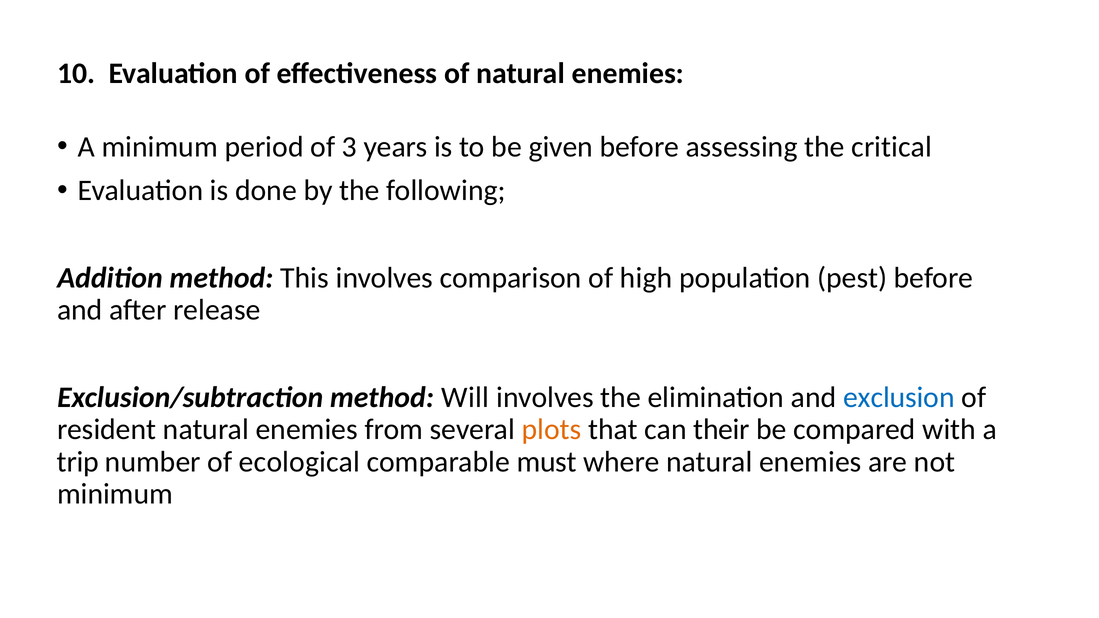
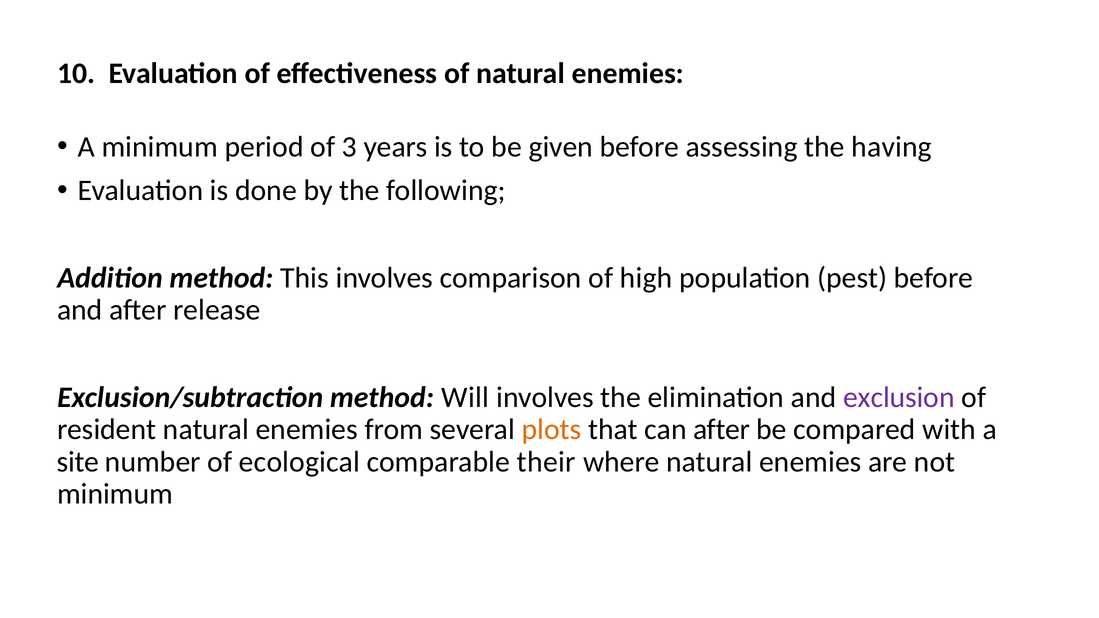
critical: critical -> having
exclusion colour: blue -> purple
can their: their -> after
trip: trip -> site
must: must -> their
